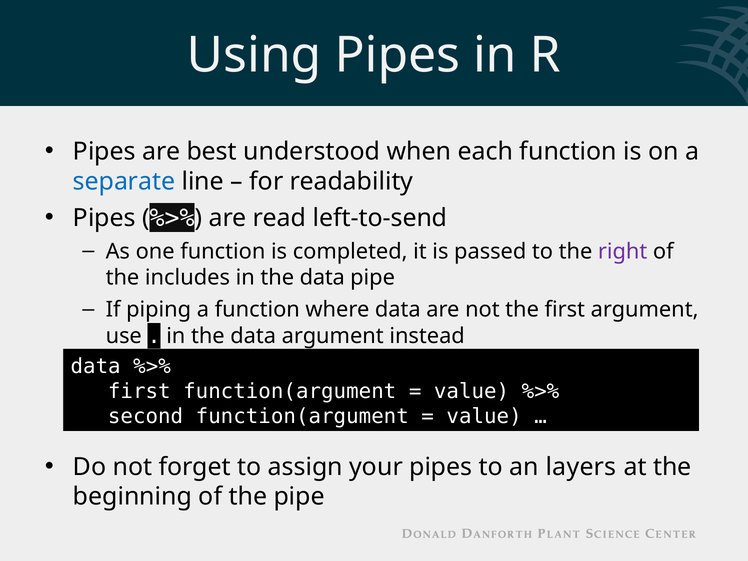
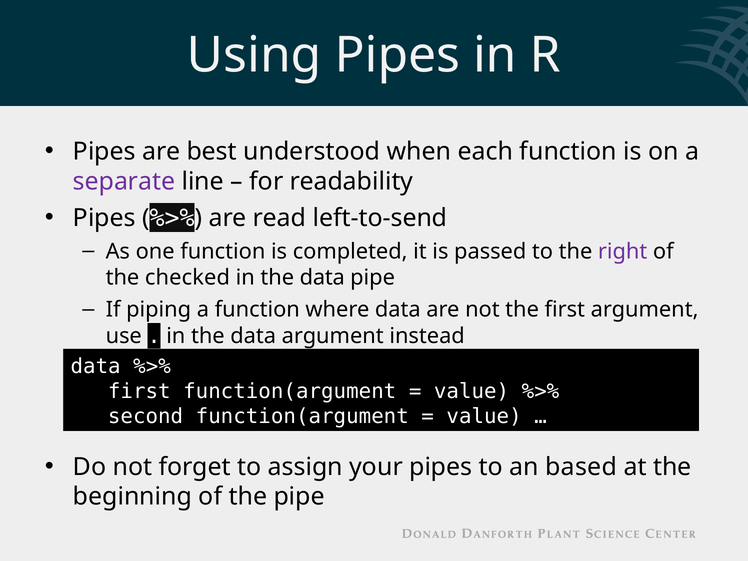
separate colour: blue -> purple
includes: includes -> checked
layers: layers -> based
